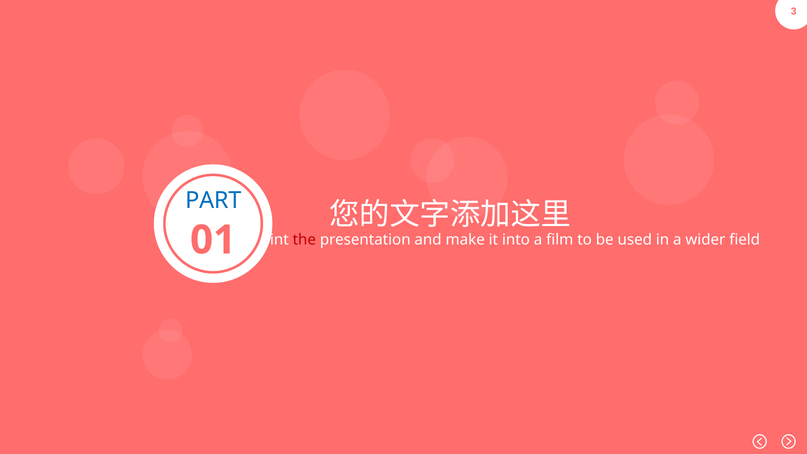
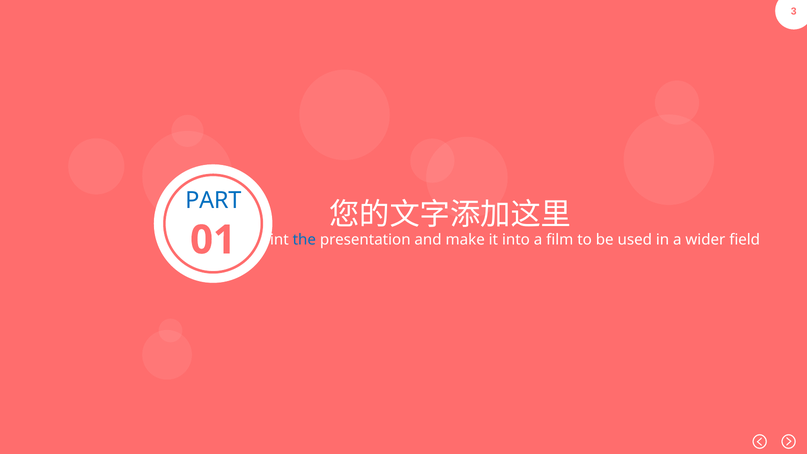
the colour: red -> blue
